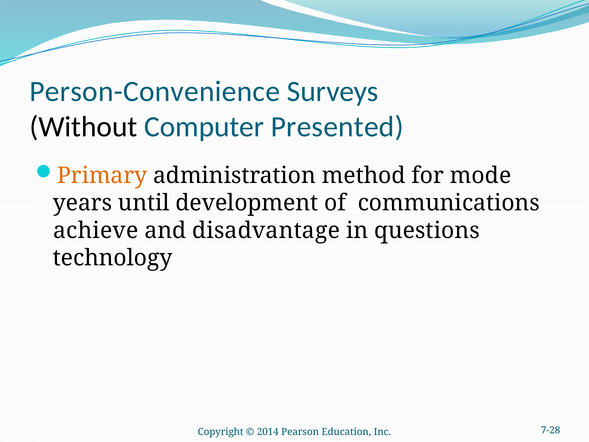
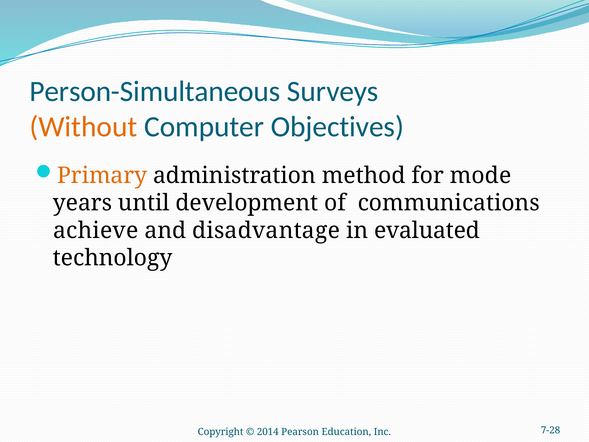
Person-Convenience: Person-Convenience -> Person-Simultaneous
Without colour: black -> orange
Presented: Presented -> Objectives
questions: questions -> evaluated
